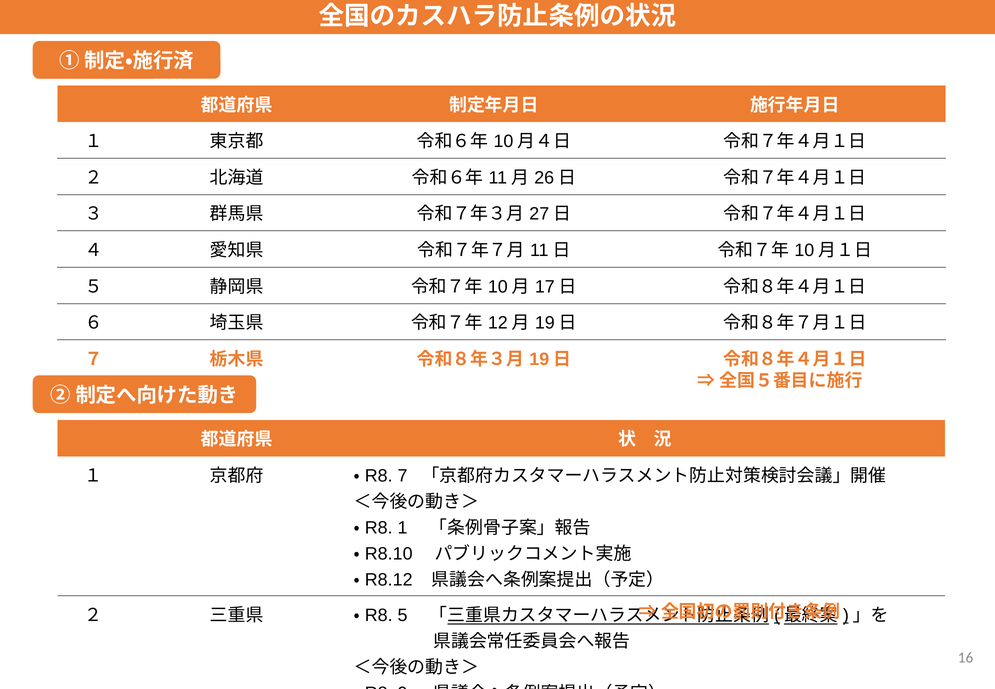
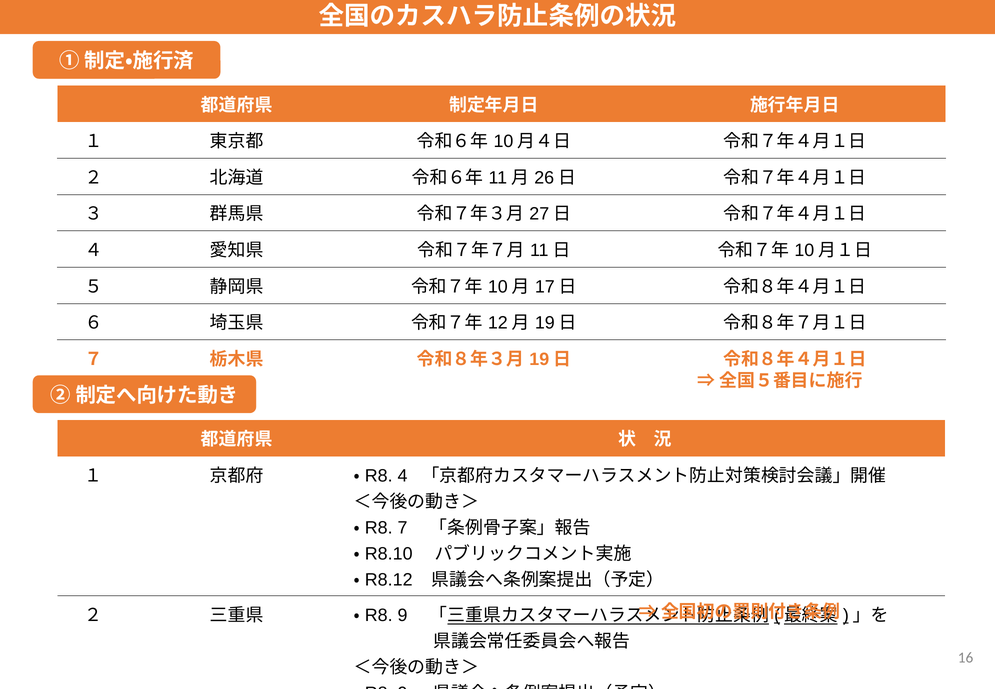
7 at (403, 476): 7 -> 4
1: 1 -> 7
5 at (403, 615): 5 -> 9
